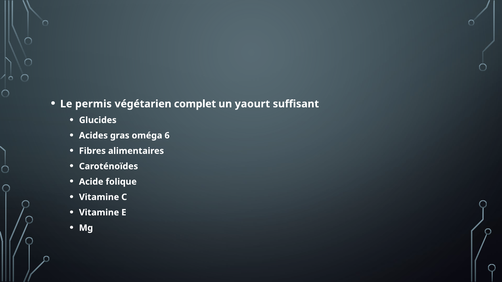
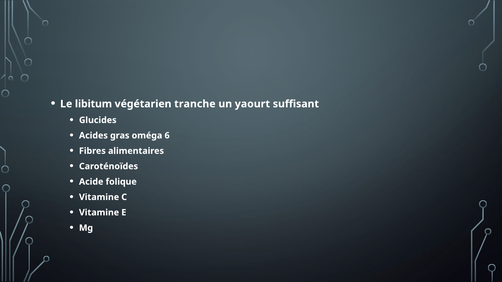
permis: permis -> libitum
complet: complet -> tranche
